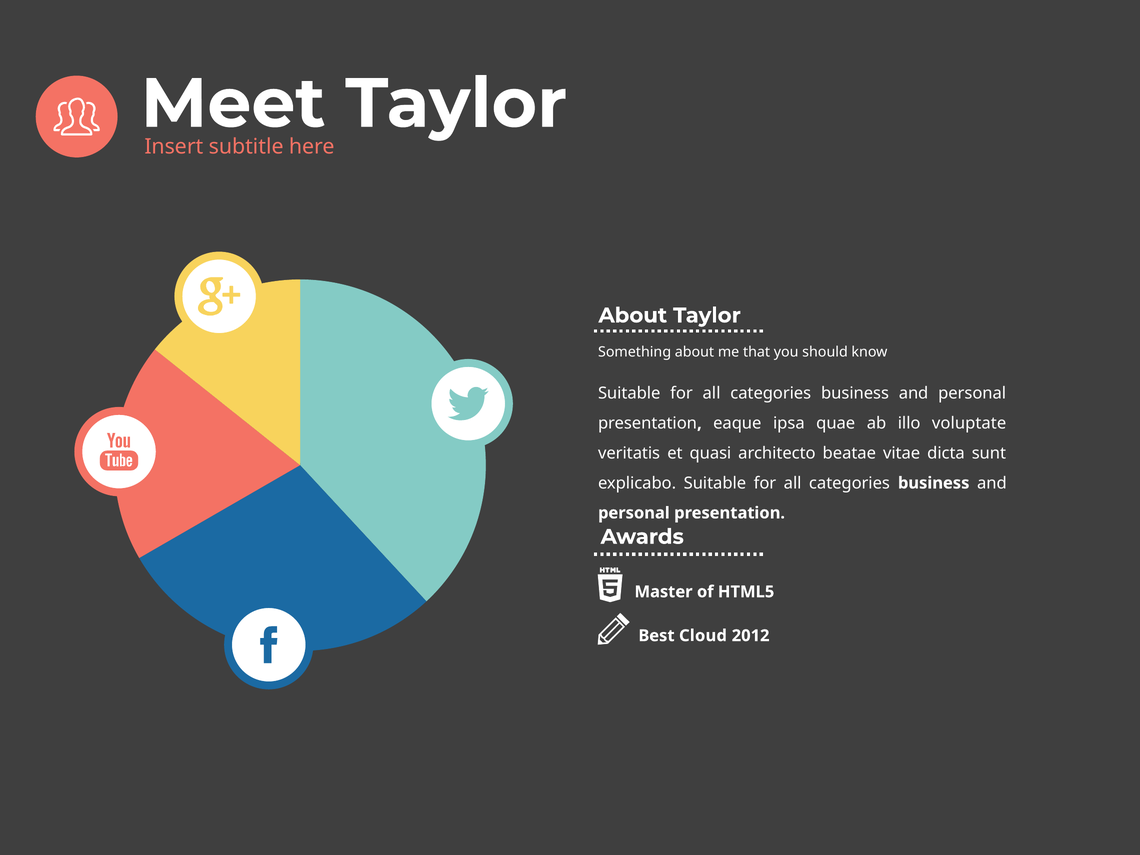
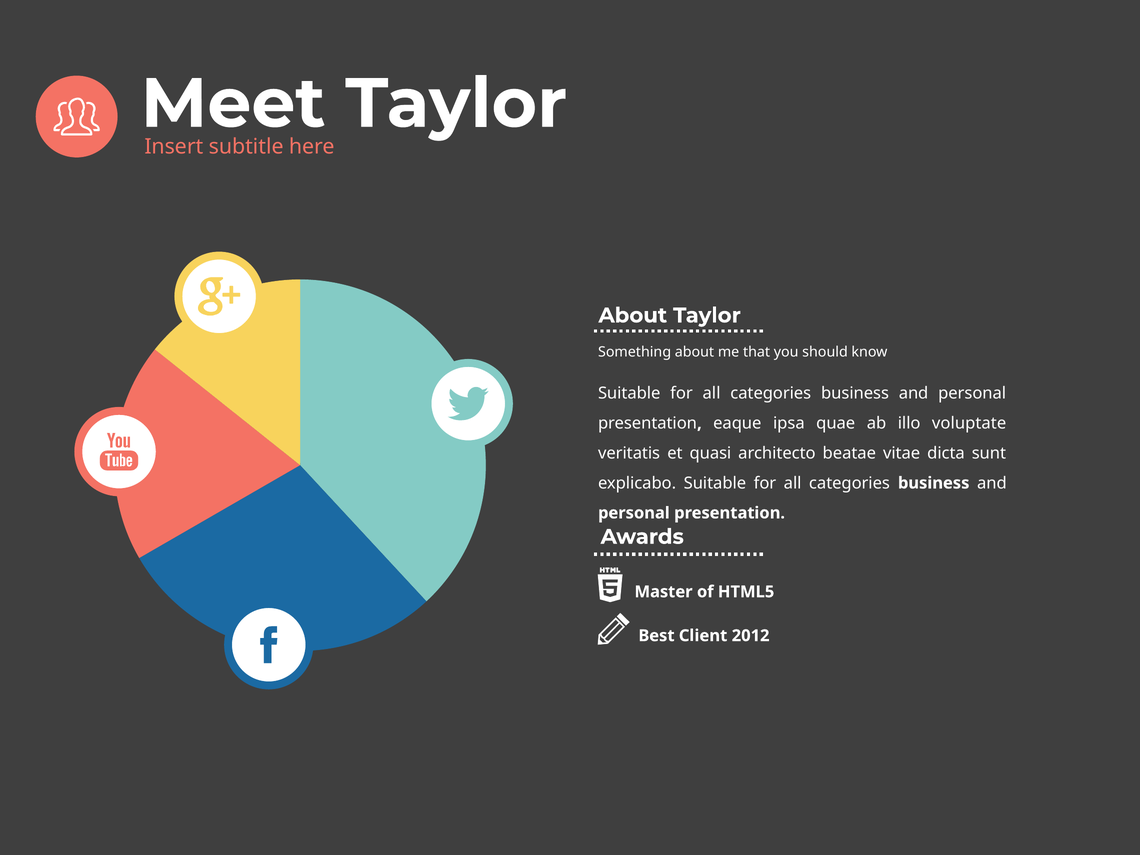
Cloud: Cloud -> Client
